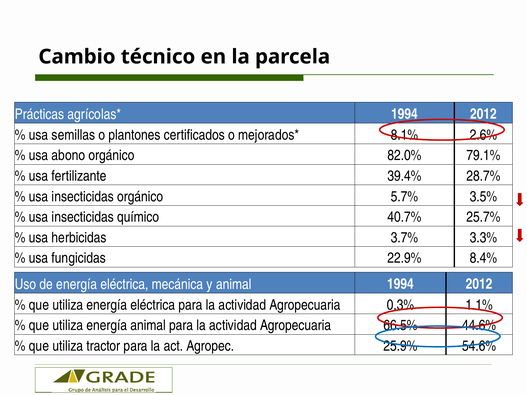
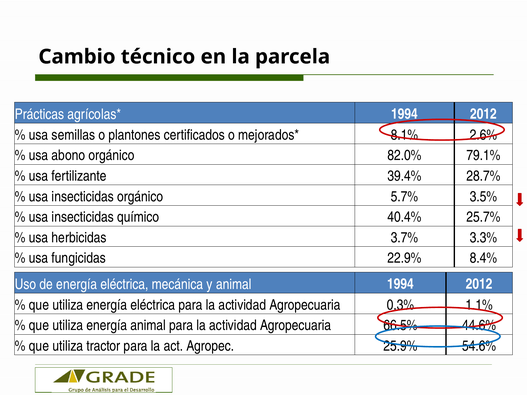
40.7%: 40.7% -> 40.4%
